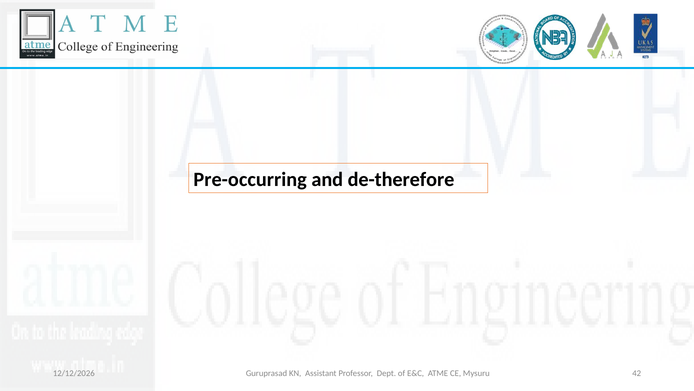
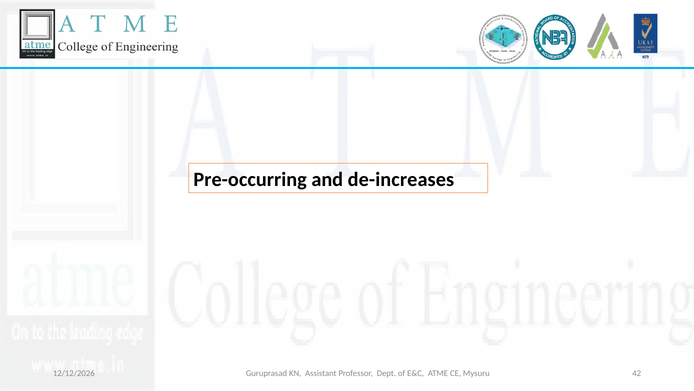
de-therefore: de-therefore -> de-increases
